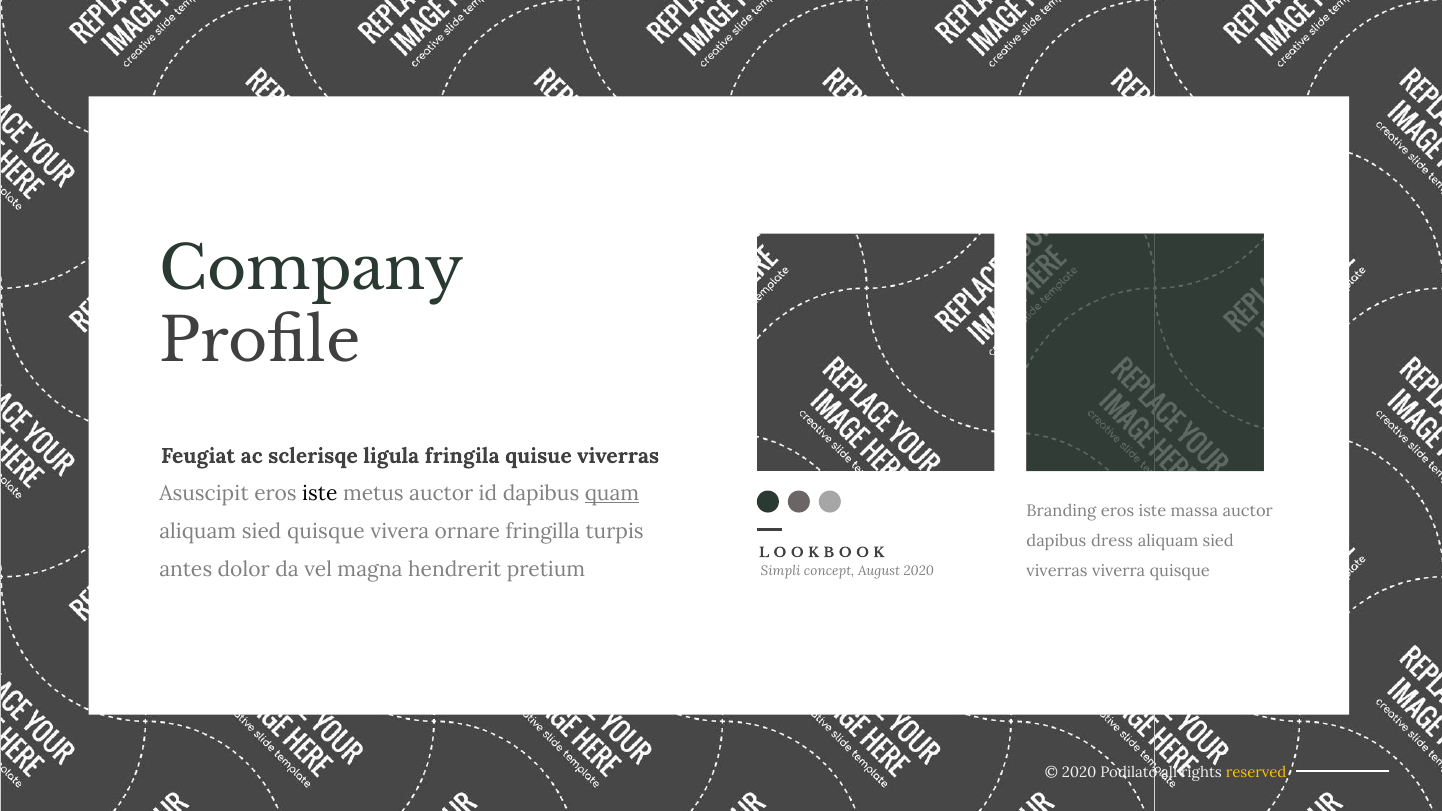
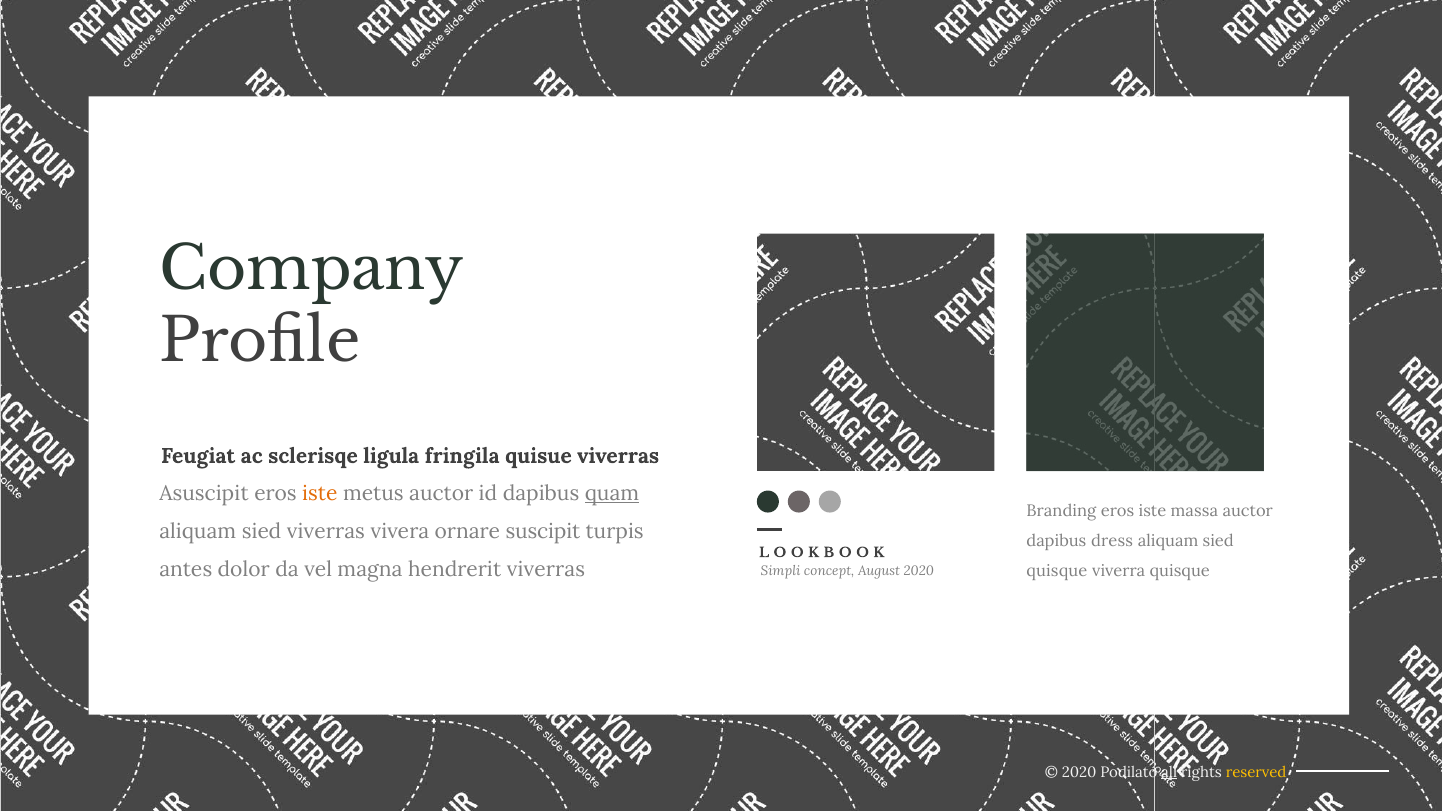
iste at (320, 494) colour: black -> orange
sied quisque: quisque -> viverras
fringilla: fringilla -> suscipit
hendrerit pretium: pretium -> viverras
viverras at (1057, 571): viverras -> quisque
all underline: none -> present
